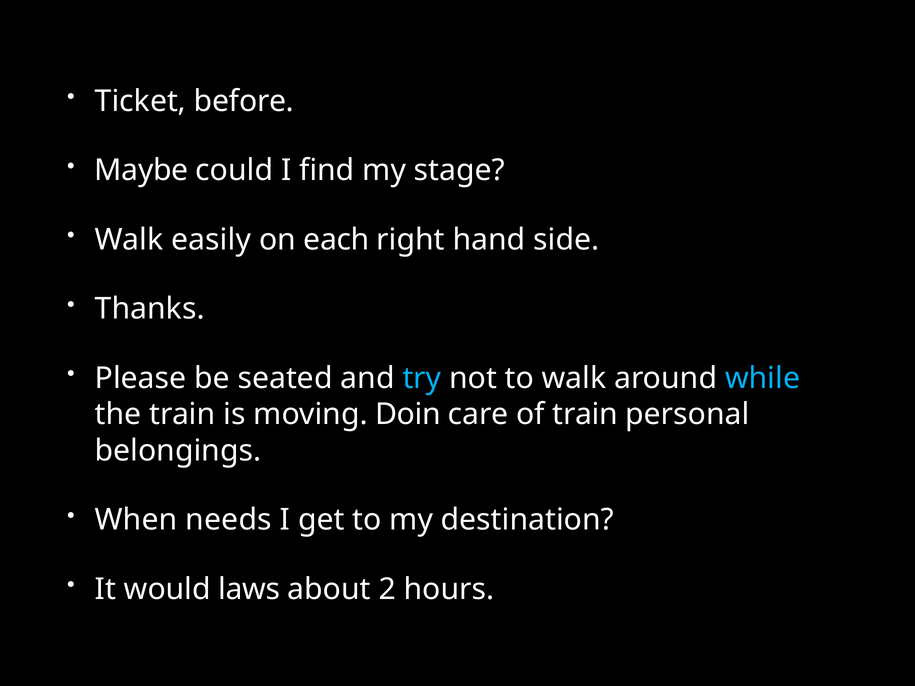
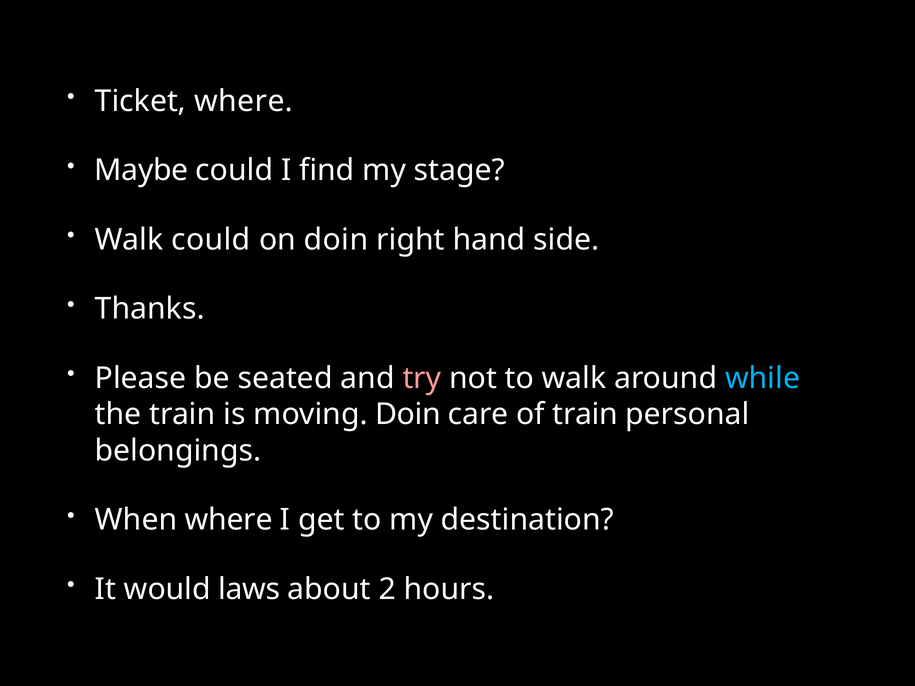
Ticket before: before -> where
Walk easily: easily -> could
on each: each -> doin
try colour: light blue -> pink
When needs: needs -> where
